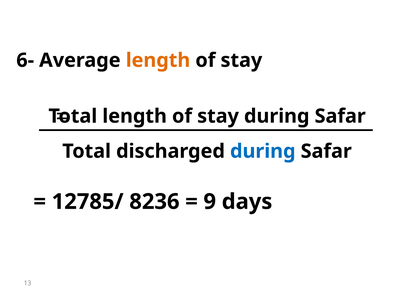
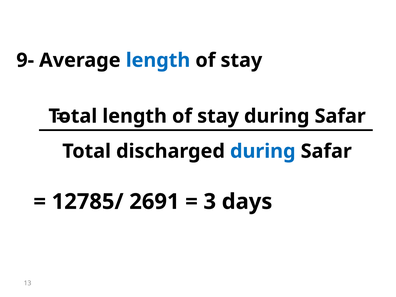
6-: 6- -> 9-
length at (158, 60) colour: orange -> blue
8236: 8236 -> 2691
9: 9 -> 3
